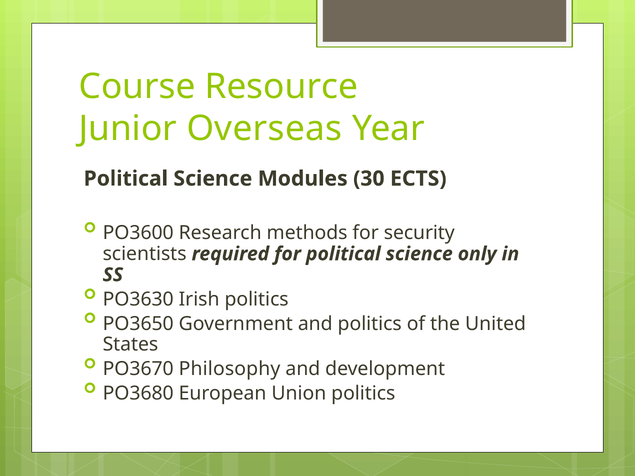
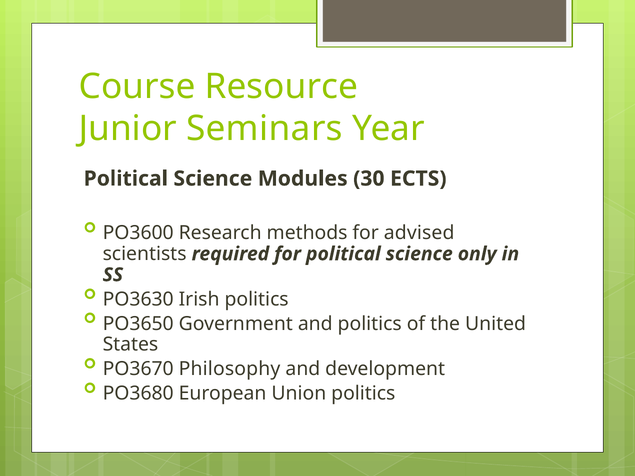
Overseas: Overseas -> Seminars
security: security -> advised
